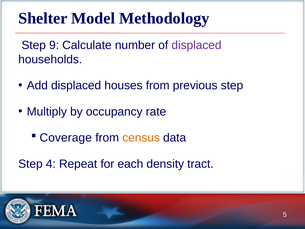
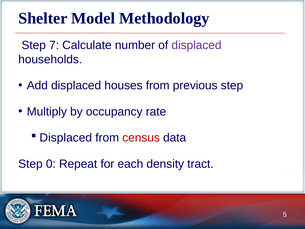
9: 9 -> 7
Coverage at (66, 138): Coverage -> Displaced
census colour: orange -> red
4: 4 -> 0
